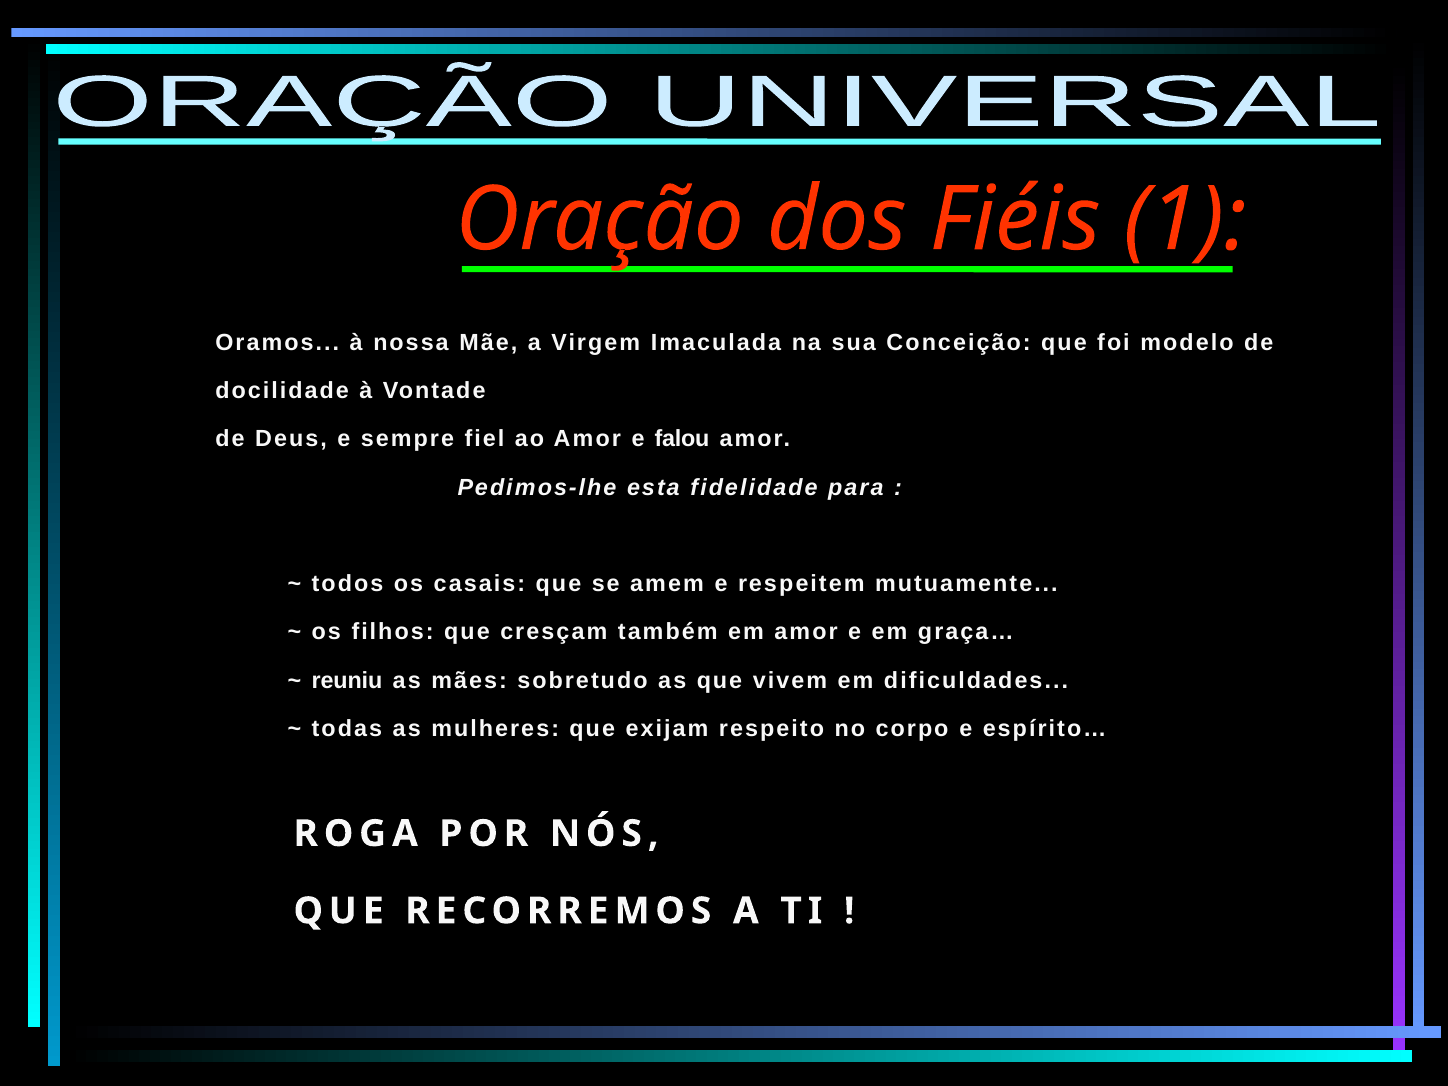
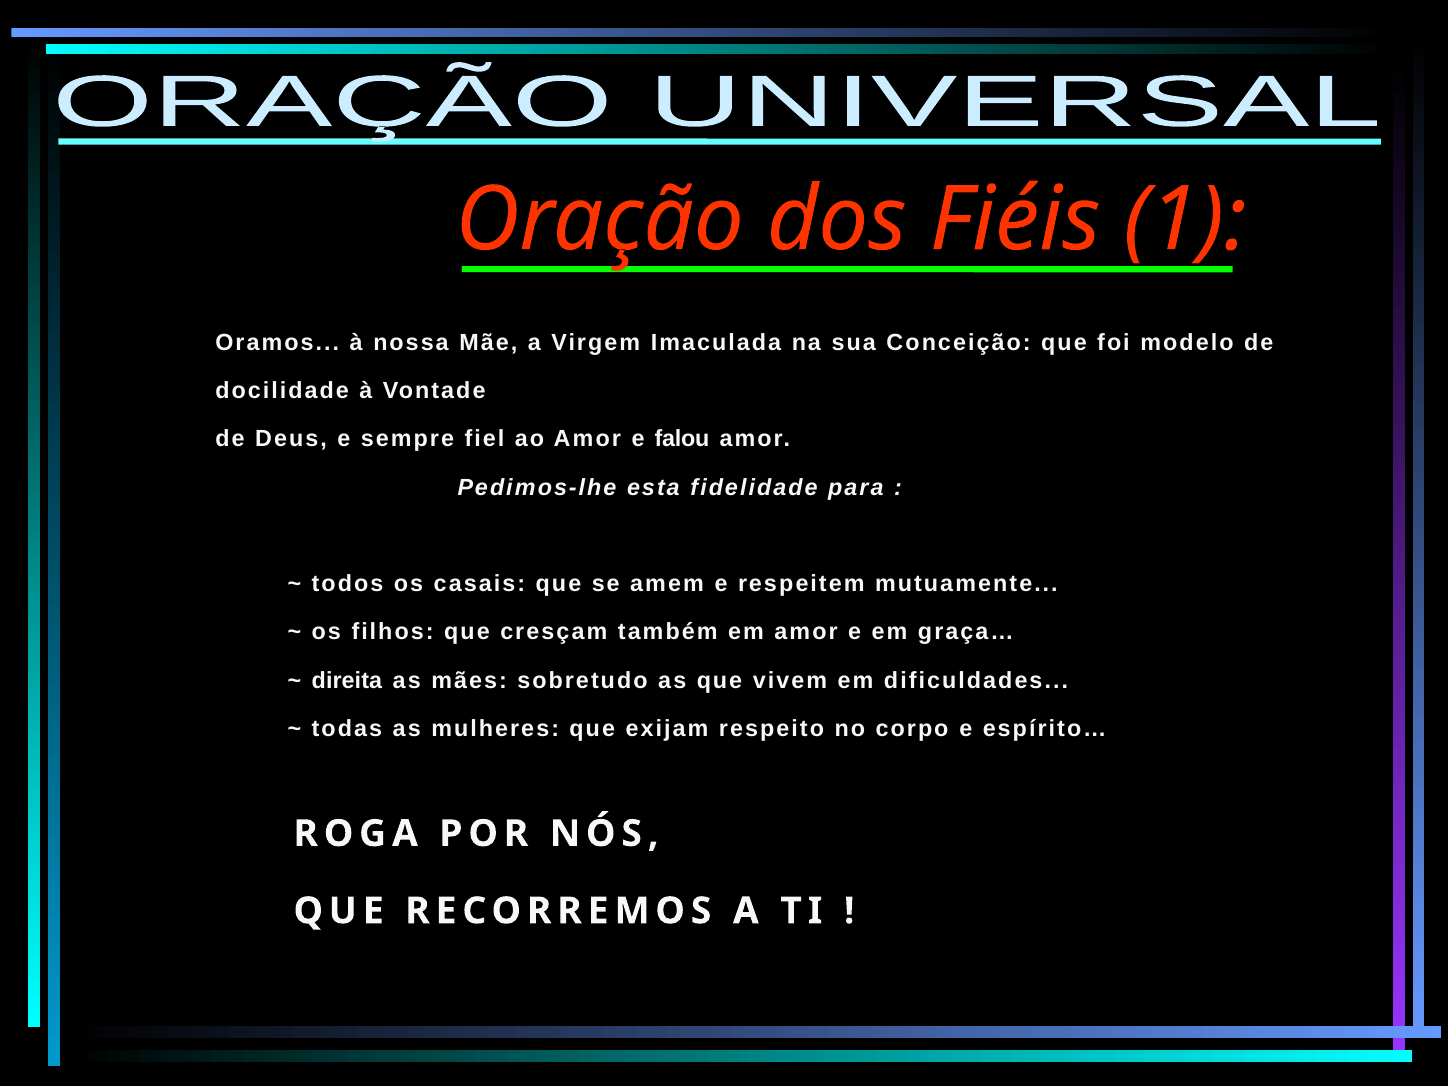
reuniu: reuniu -> direita
